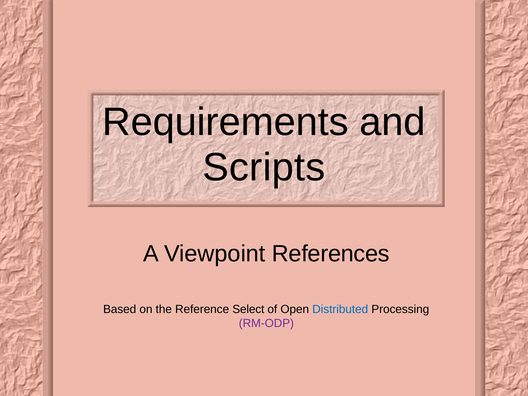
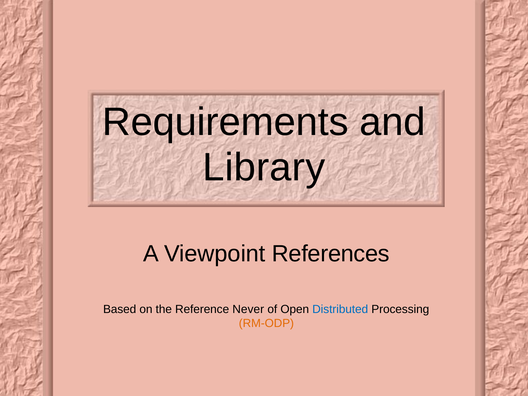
Scripts: Scripts -> Library
Select: Select -> Never
RM-ODP colour: purple -> orange
